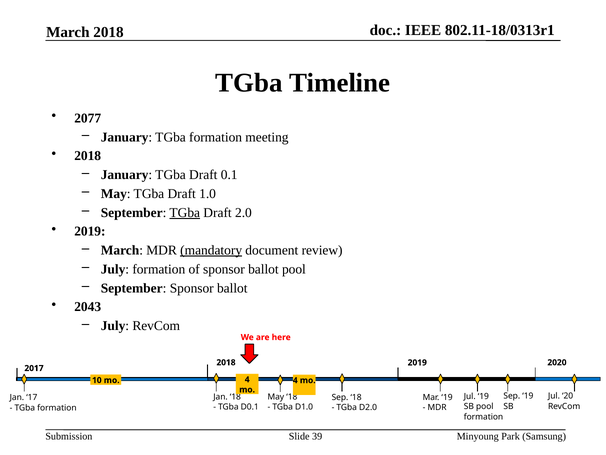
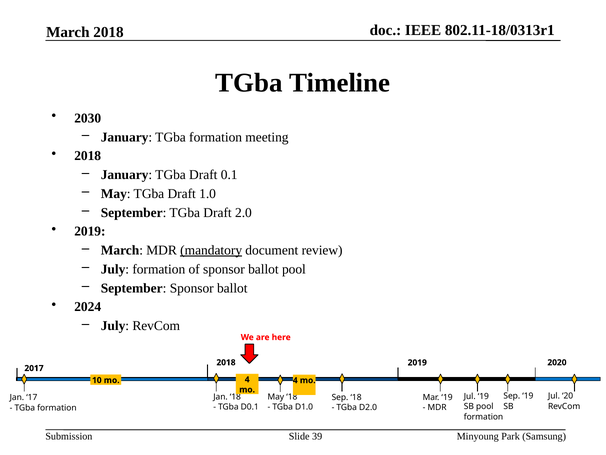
2077: 2077 -> 2030
TGba at (185, 212) underline: present -> none
2043: 2043 -> 2024
